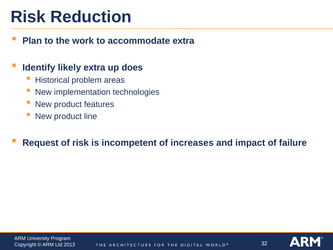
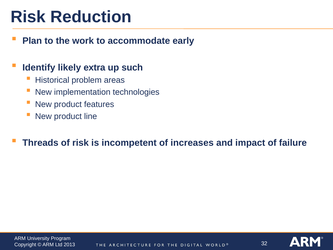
accommodate extra: extra -> early
does: does -> such
Request: Request -> Threads
